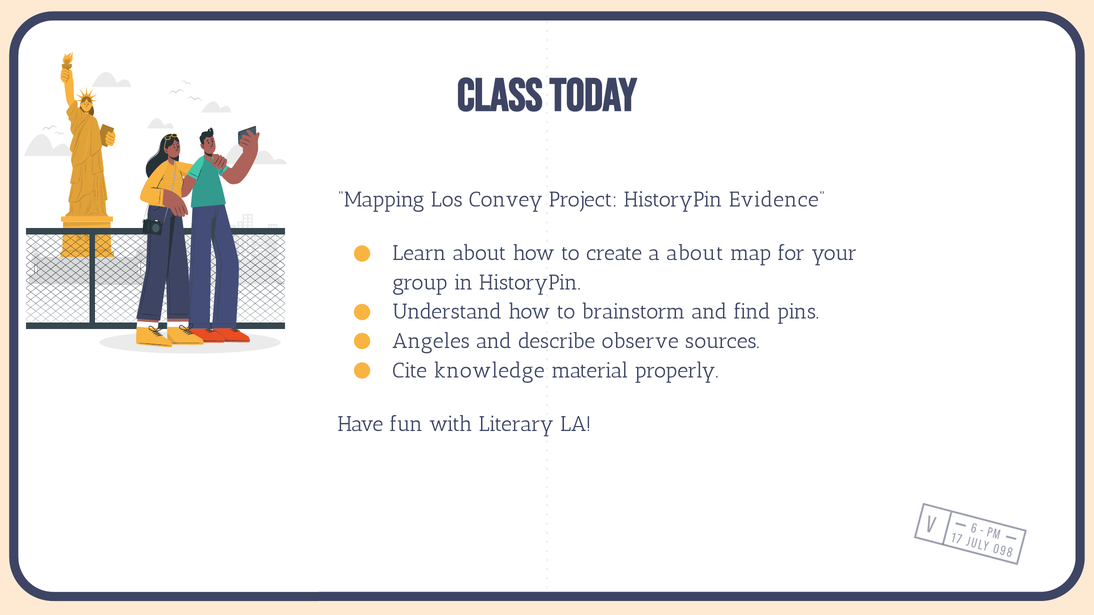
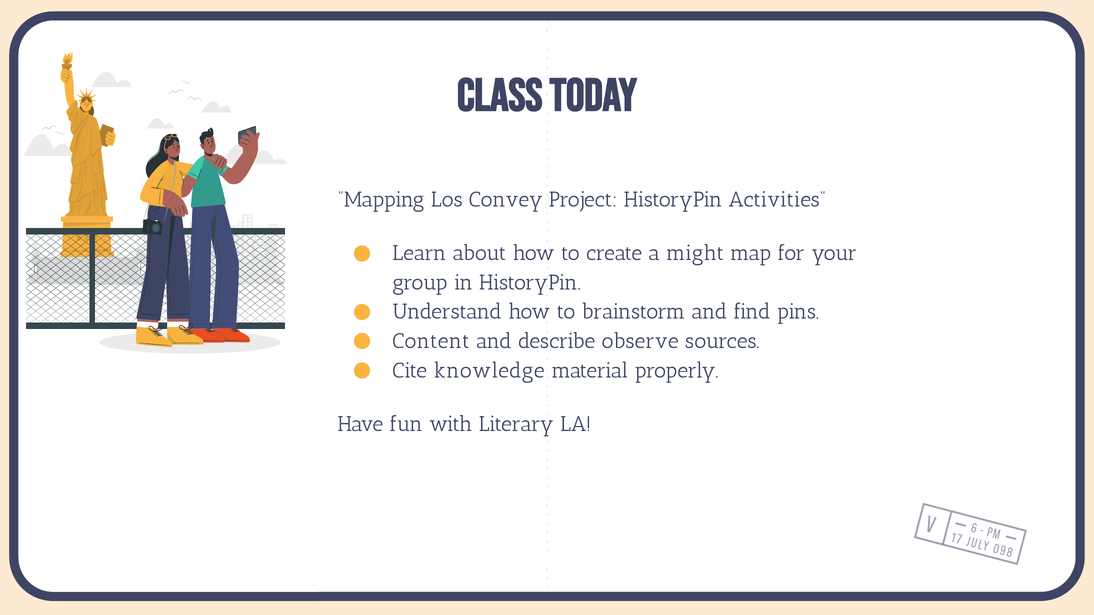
Evidence: Evidence -> Activities
a about: about -> might
Angeles: Angeles -> Content
